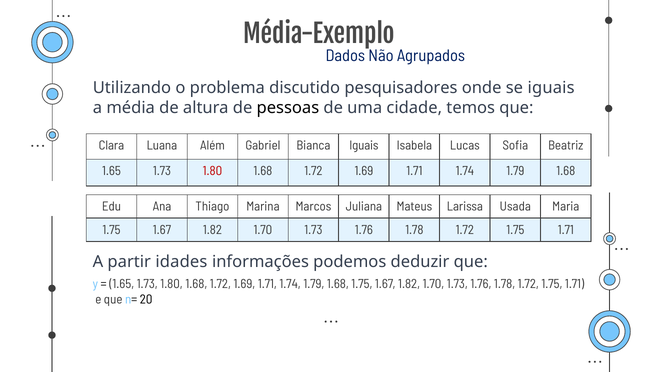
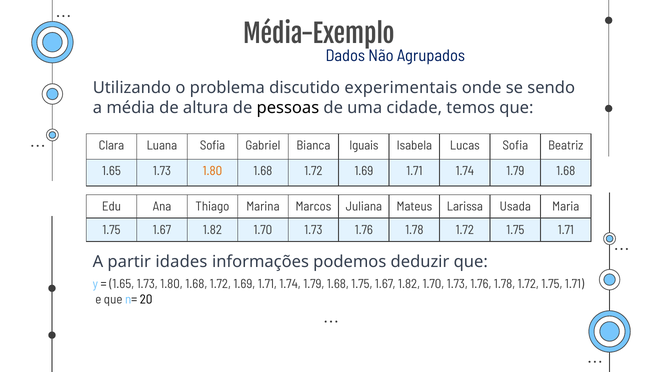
pesquisadores: pesquisadores -> experimentais
se iguais: iguais -> sendo
Luana Além: Além -> Sofia
1.80 at (212, 171) colour: red -> orange
